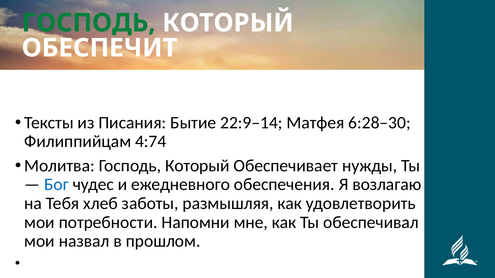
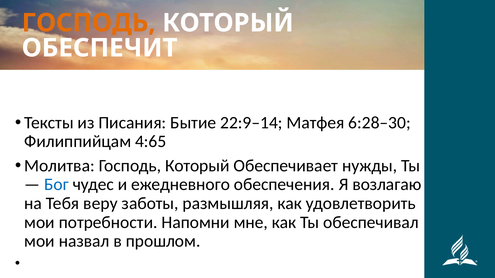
ГОСПОДЬ at (89, 23) colour: green -> orange
4:74: 4:74 -> 4:65
хлеб: хлеб -> веру
